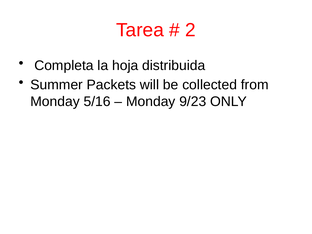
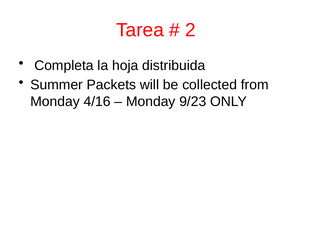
5/16: 5/16 -> 4/16
